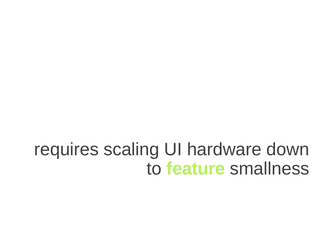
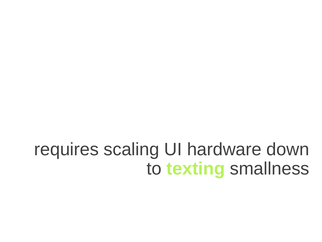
feature: feature -> texting
